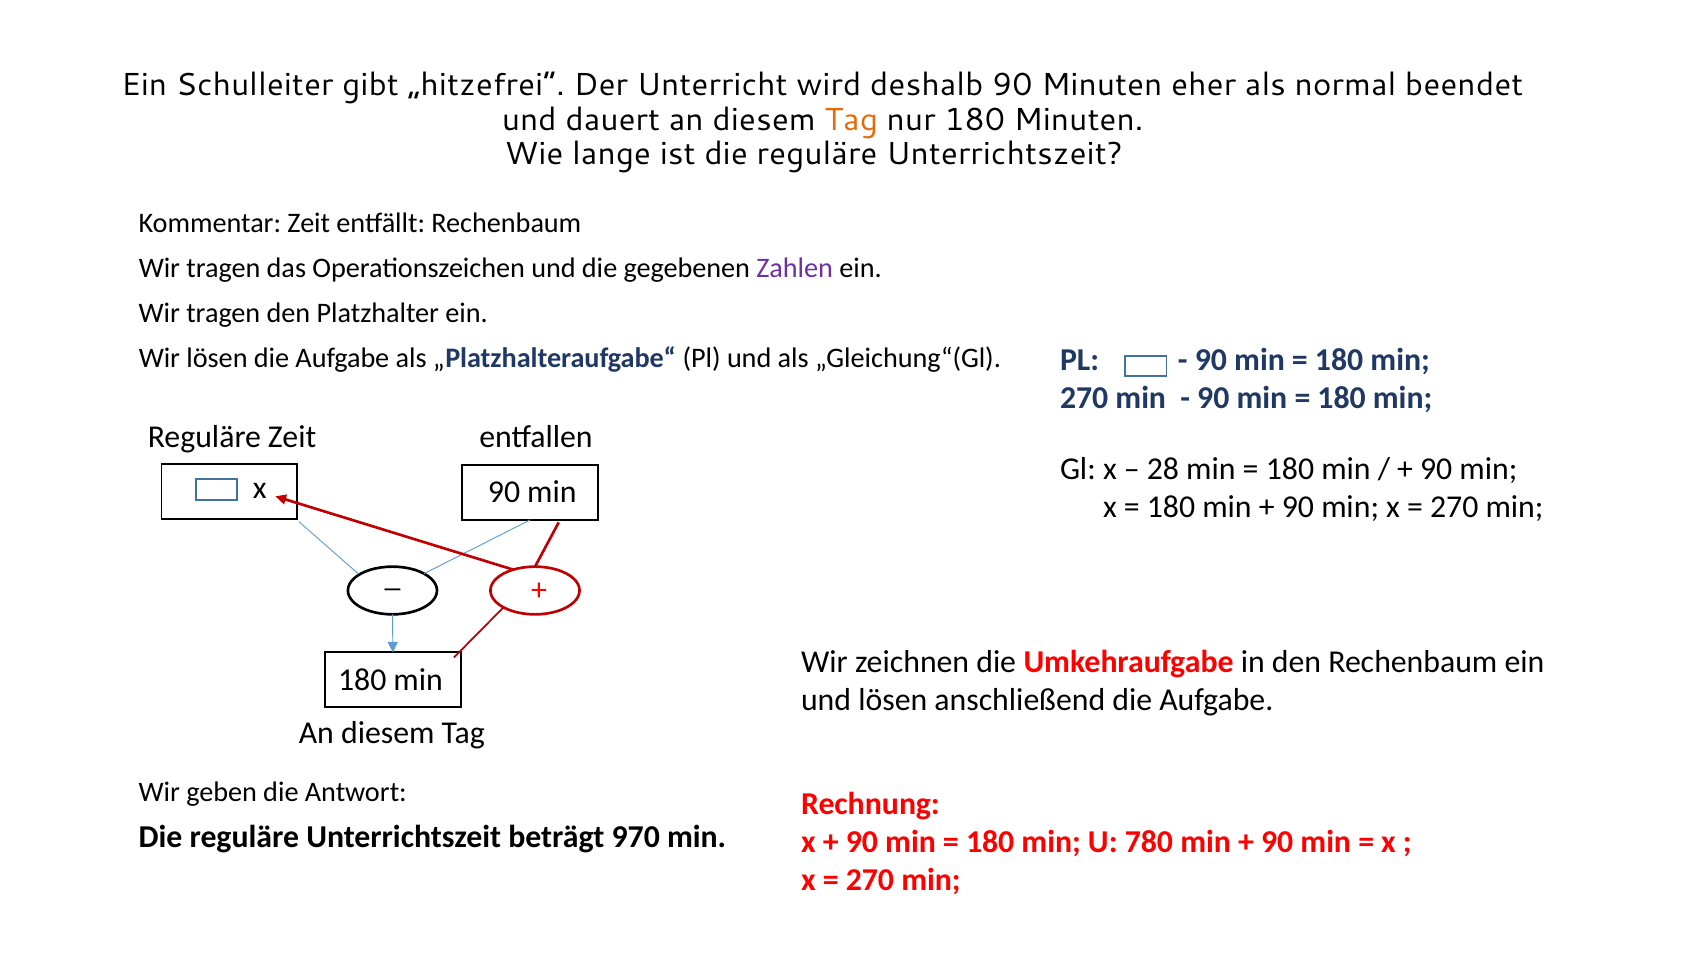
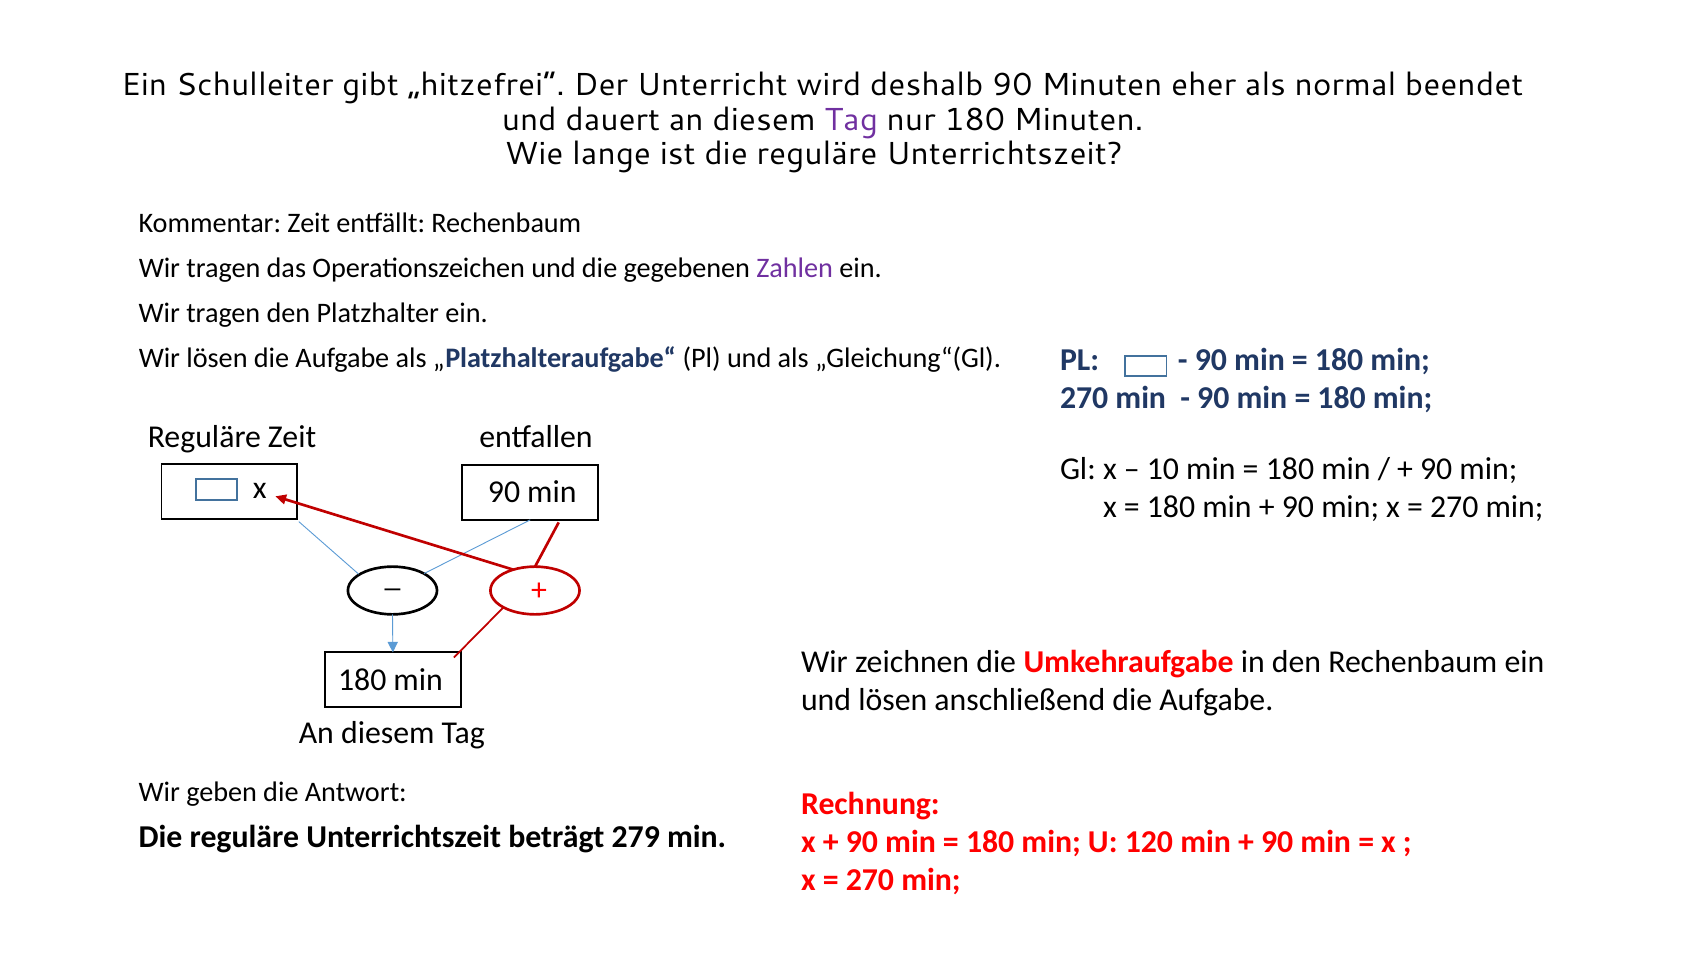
Tag at (851, 120) colour: orange -> purple
28: 28 -> 10
970: 970 -> 279
780: 780 -> 120
